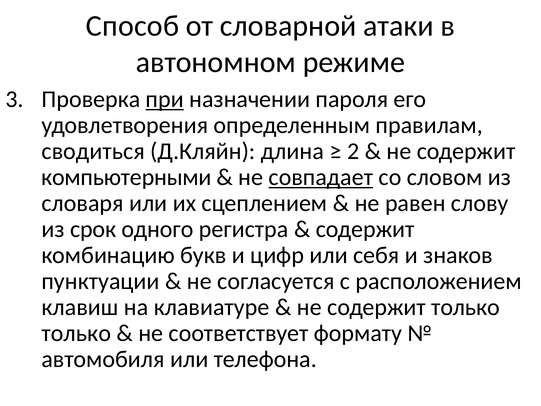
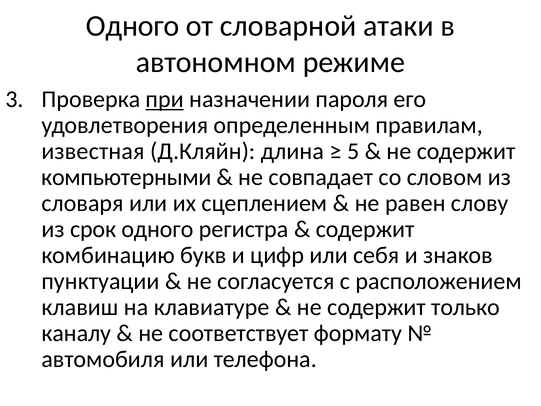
Способ at (132, 26): Способ -> Одного
сводиться: сводиться -> известная
2: 2 -> 5
совпадает underline: present -> none
только at (76, 333): только -> каналу
